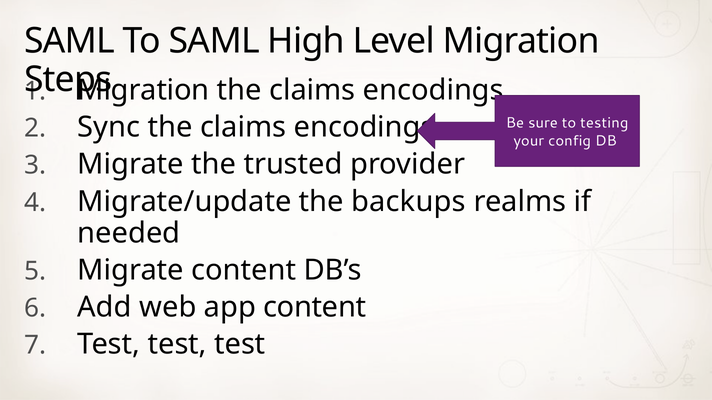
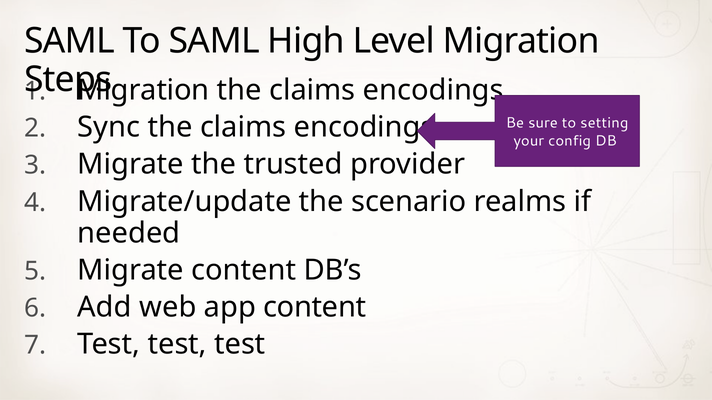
testing: testing -> setting
backups: backups -> scenario
